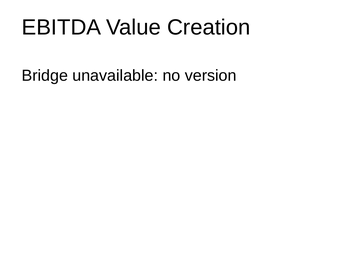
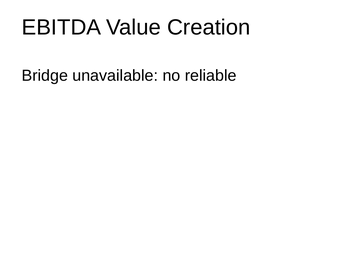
version: version -> reliable
